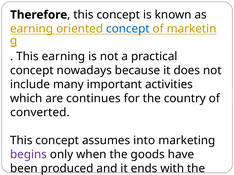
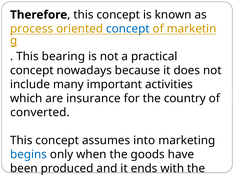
earning at (32, 29): earning -> process
This earning: earning -> bearing
continues: continues -> insurance
begins colour: purple -> blue
